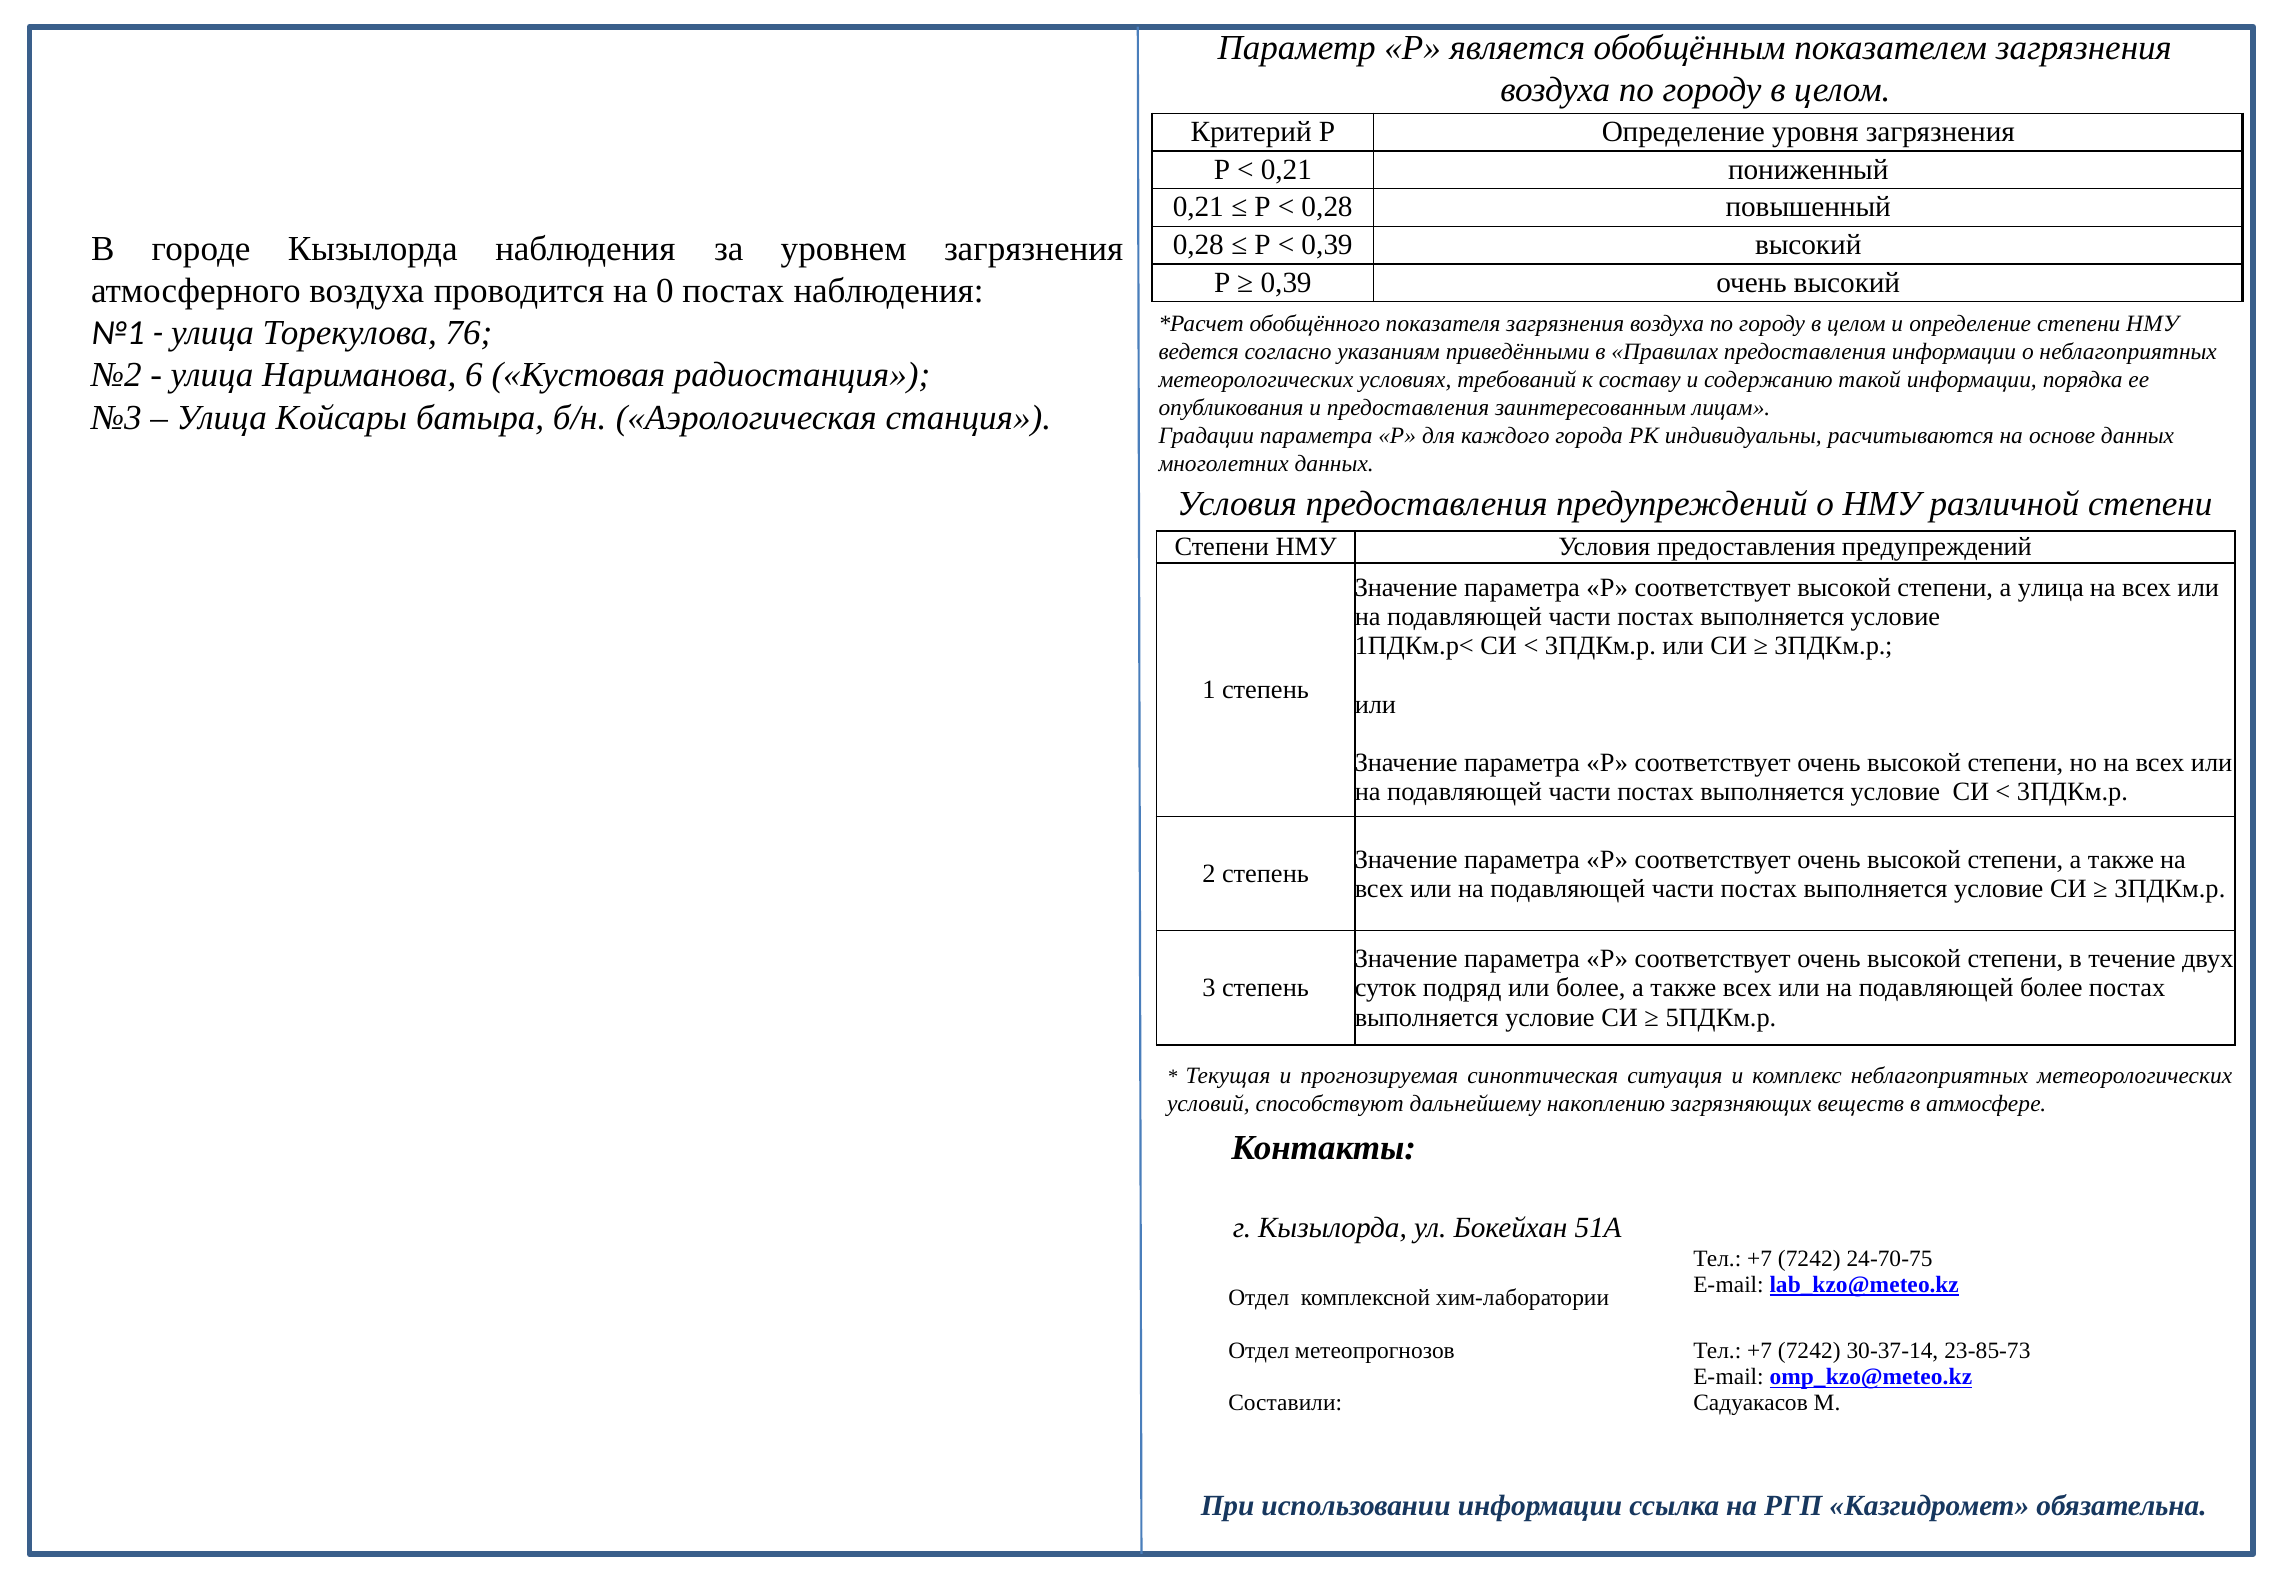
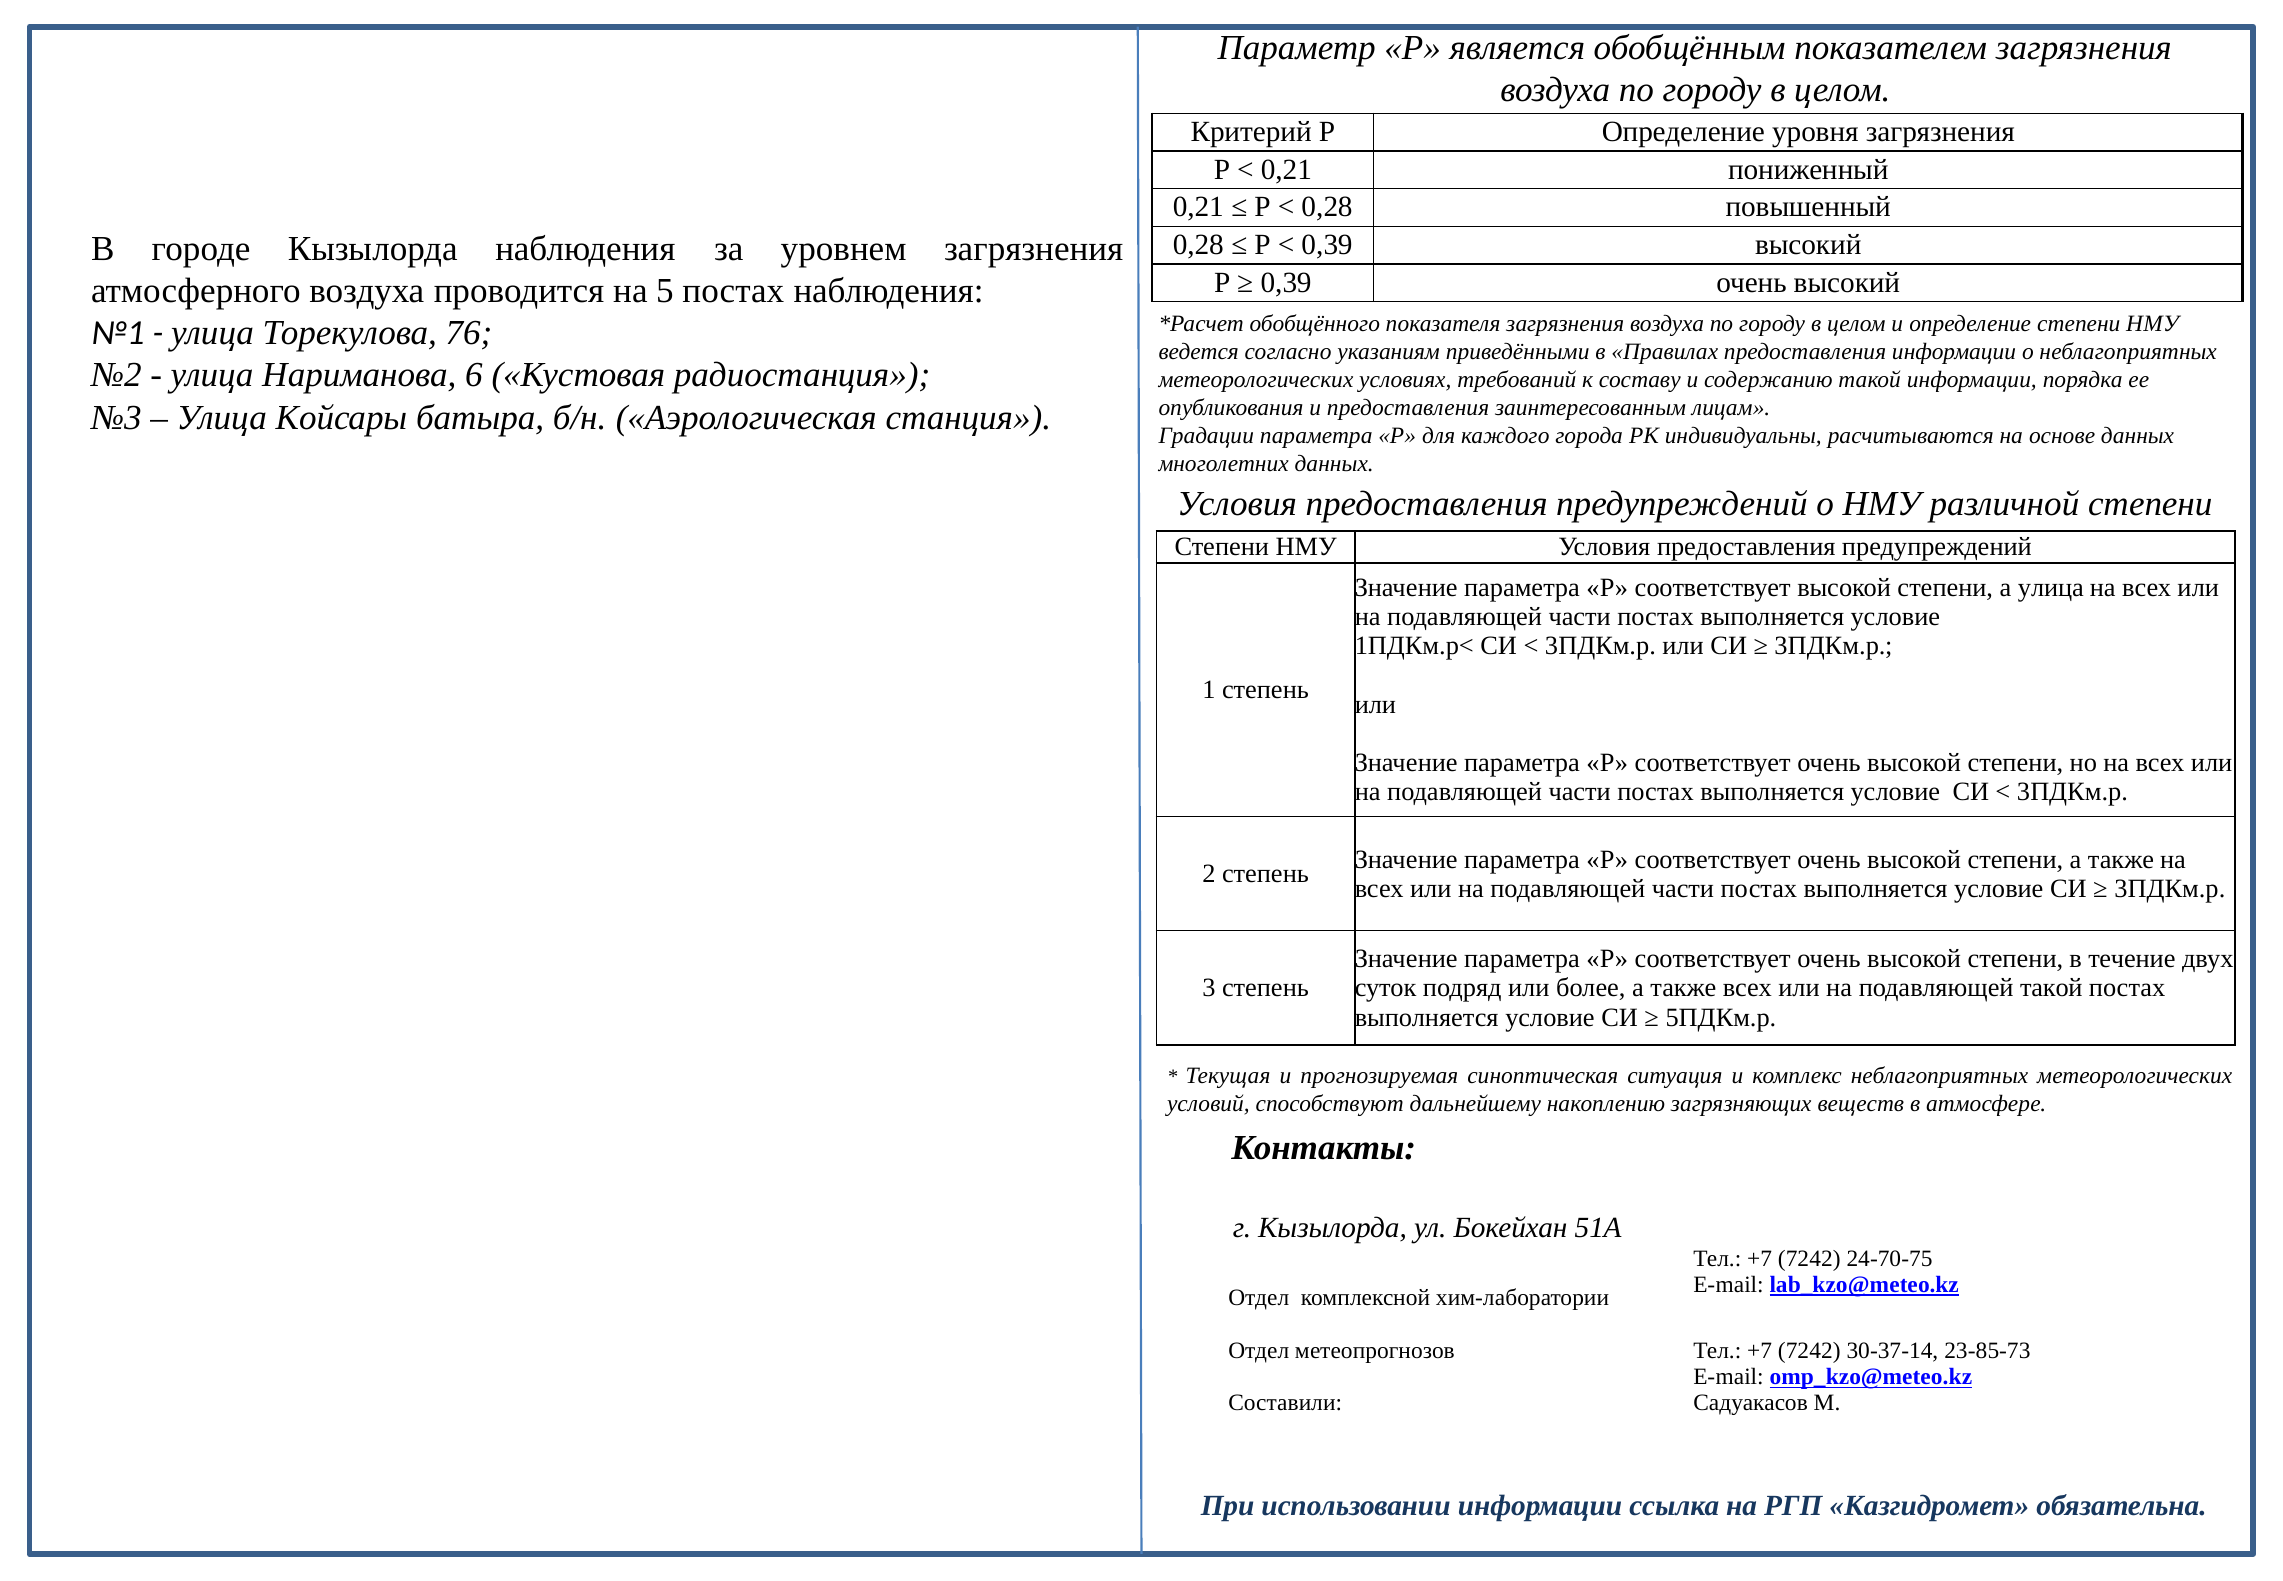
0: 0 -> 5
подавляющей более: более -> такой
